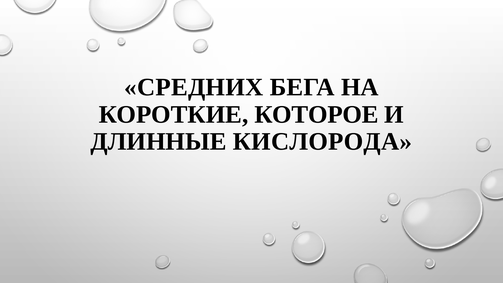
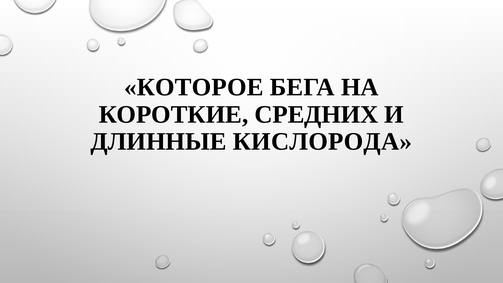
СРЕДНИХ: СРЕДНИХ -> КОТОРОЕ
КОТОРОЕ: КОТОРОЕ -> СРЕДНИХ
